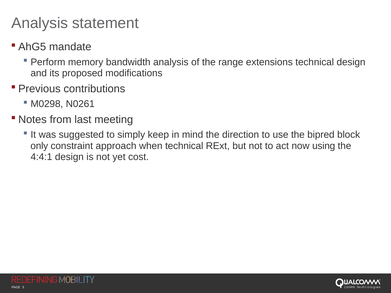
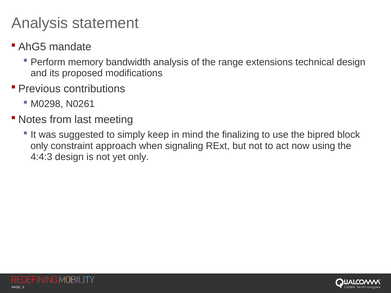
direction: direction -> finalizing
when technical: technical -> signaling
4:4:1: 4:4:1 -> 4:4:3
yet cost: cost -> only
